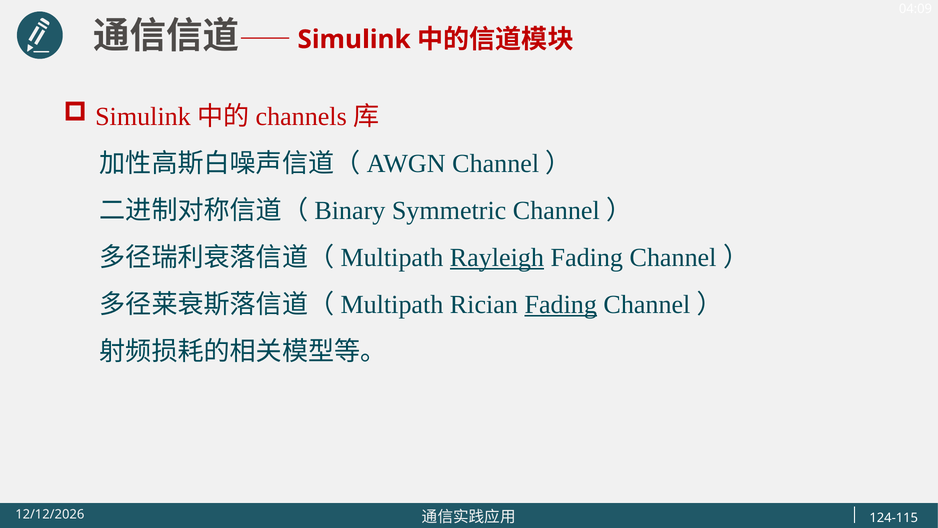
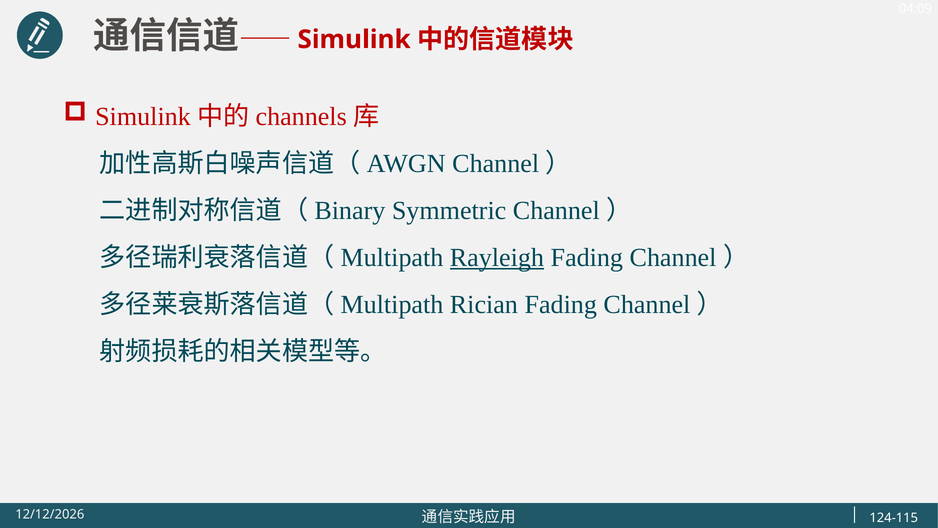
Fading at (561, 304) underline: present -> none
